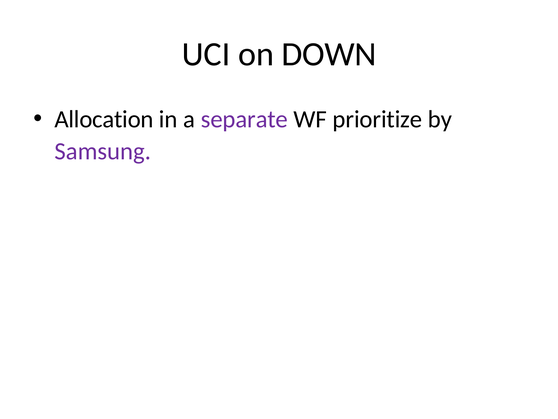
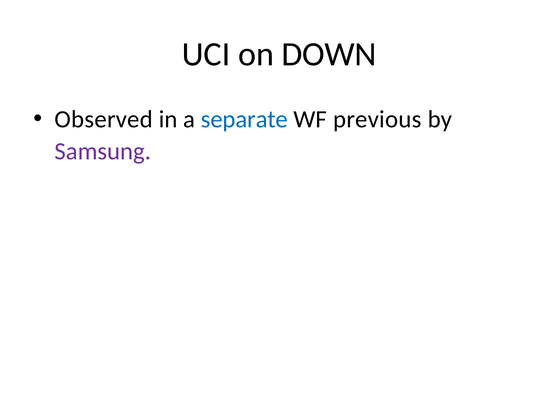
Allocation: Allocation -> Observed
separate colour: purple -> blue
prioritize: prioritize -> previous
